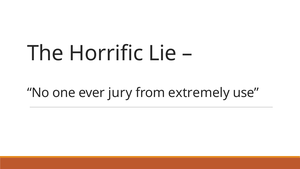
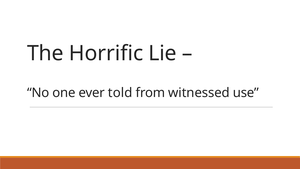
jury: jury -> told
extremely: extremely -> witnessed
